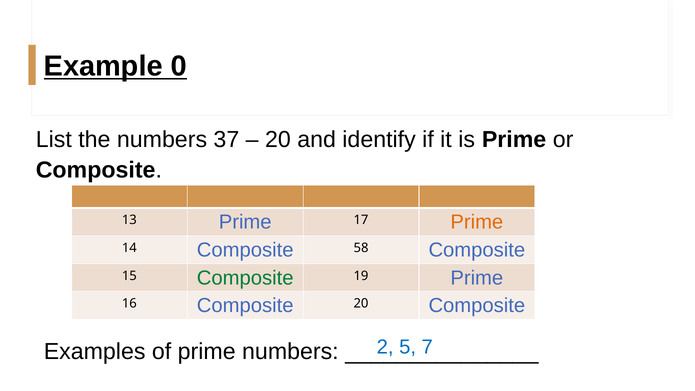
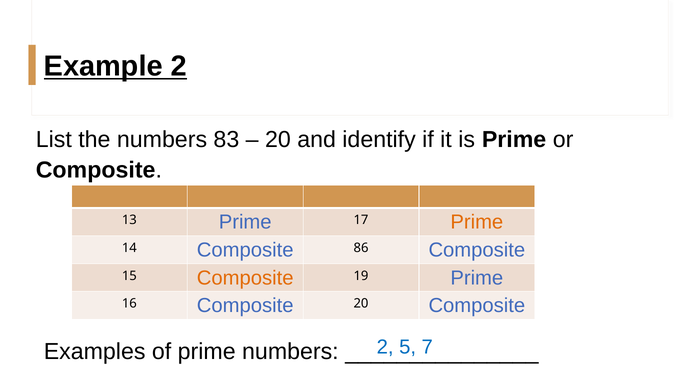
Example 0: 0 -> 2
37: 37 -> 83
58: 58 -> 86
Composite at (245, 278) colour: green -> orange
